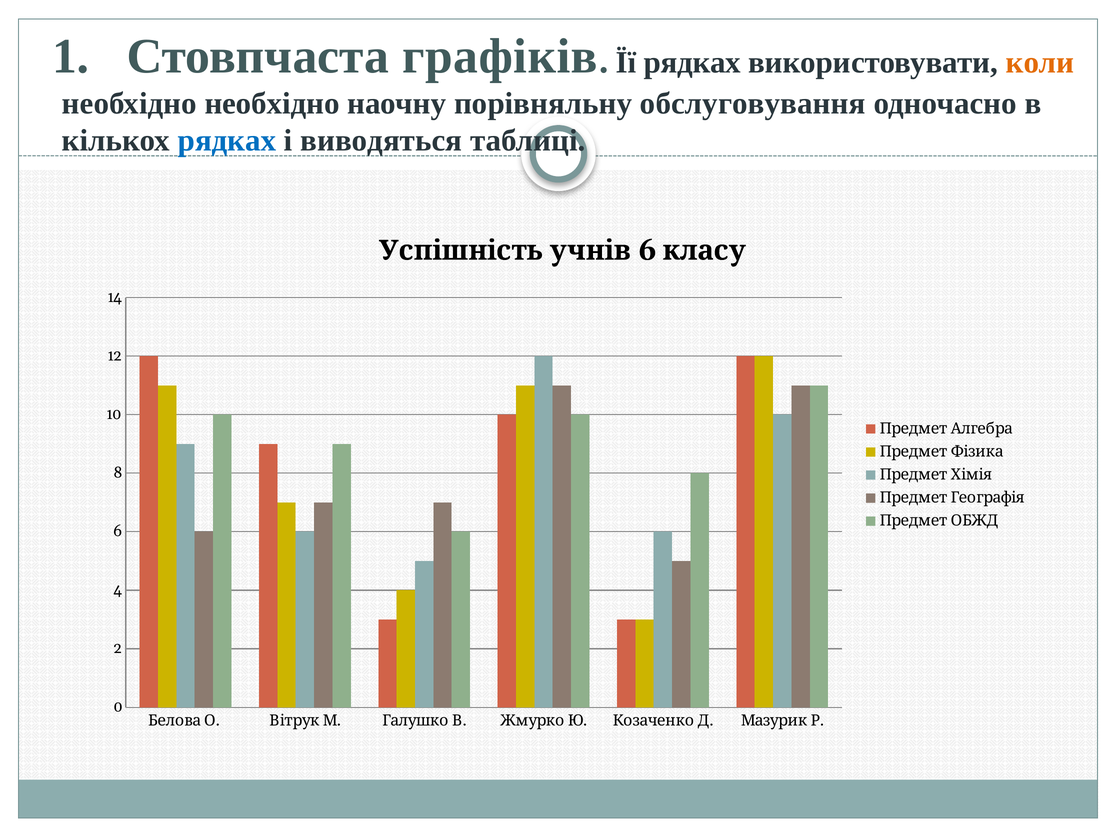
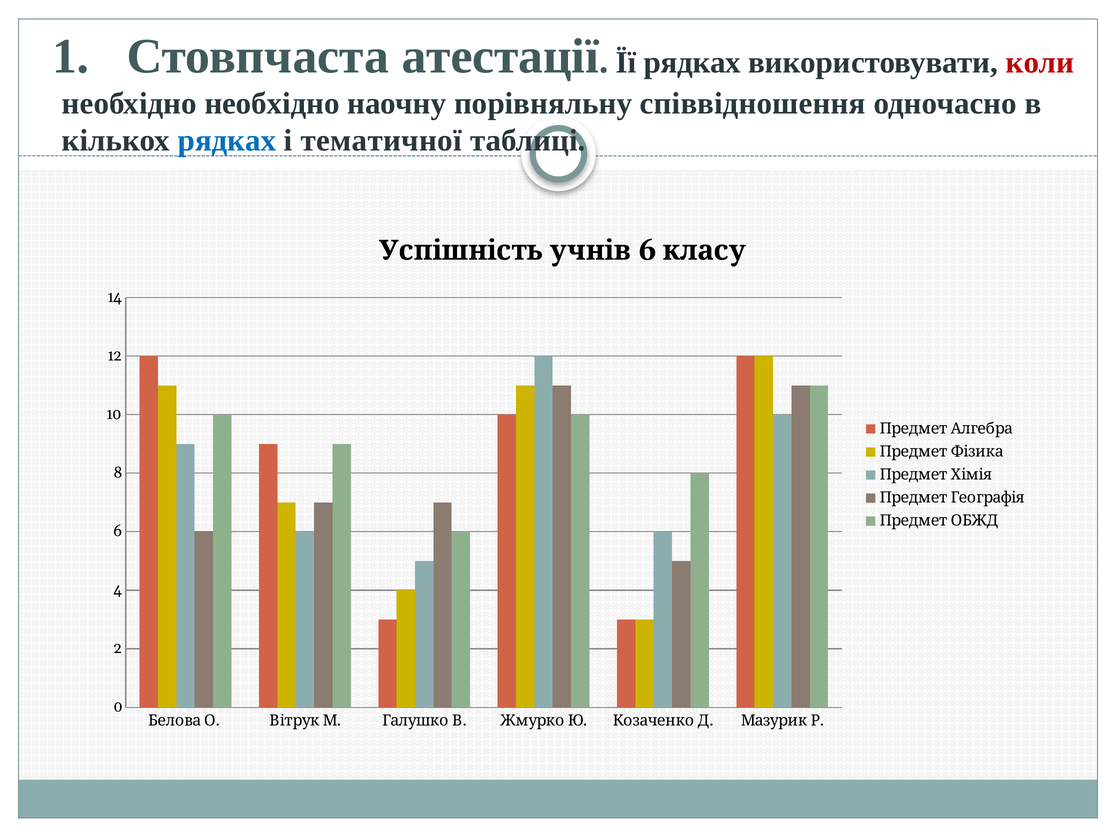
графіків: графіків -> атестації
коли colour: orange -> red
обслуговування: обслуговування -> співвідношення
виводяться: виводяться -> тематичної
